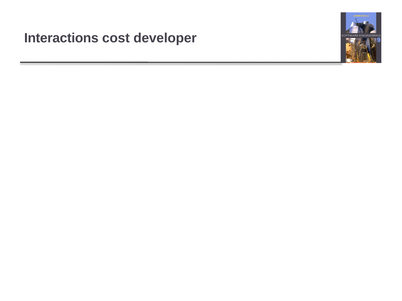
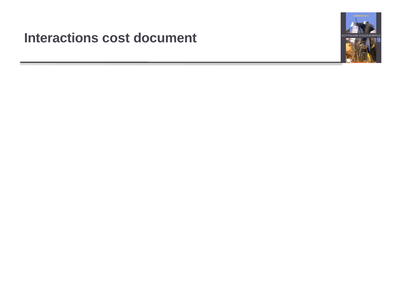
developer: developer -> document
